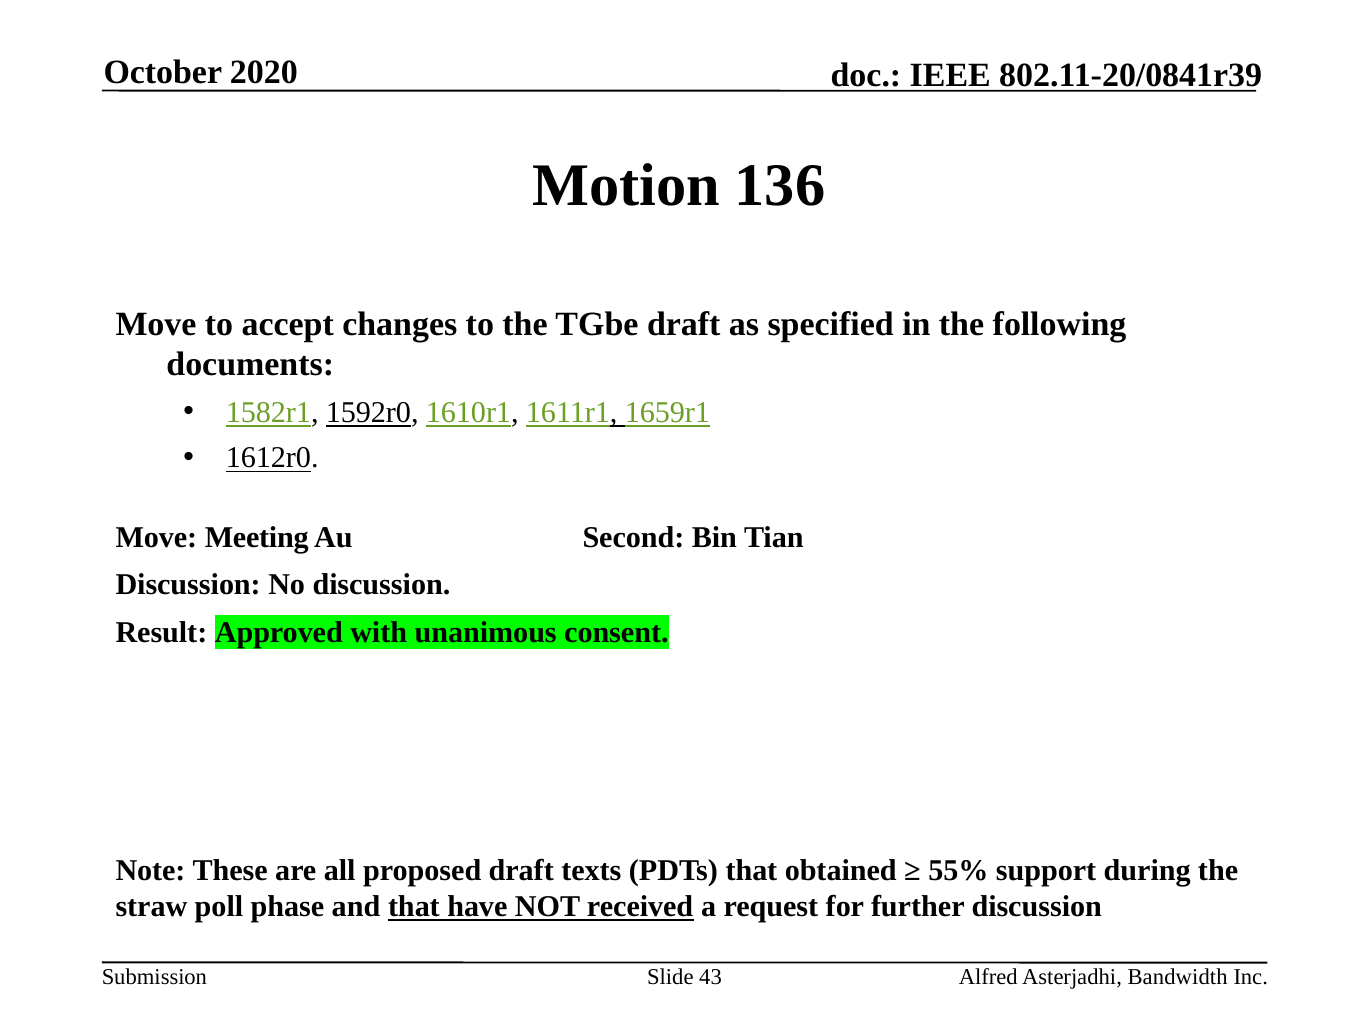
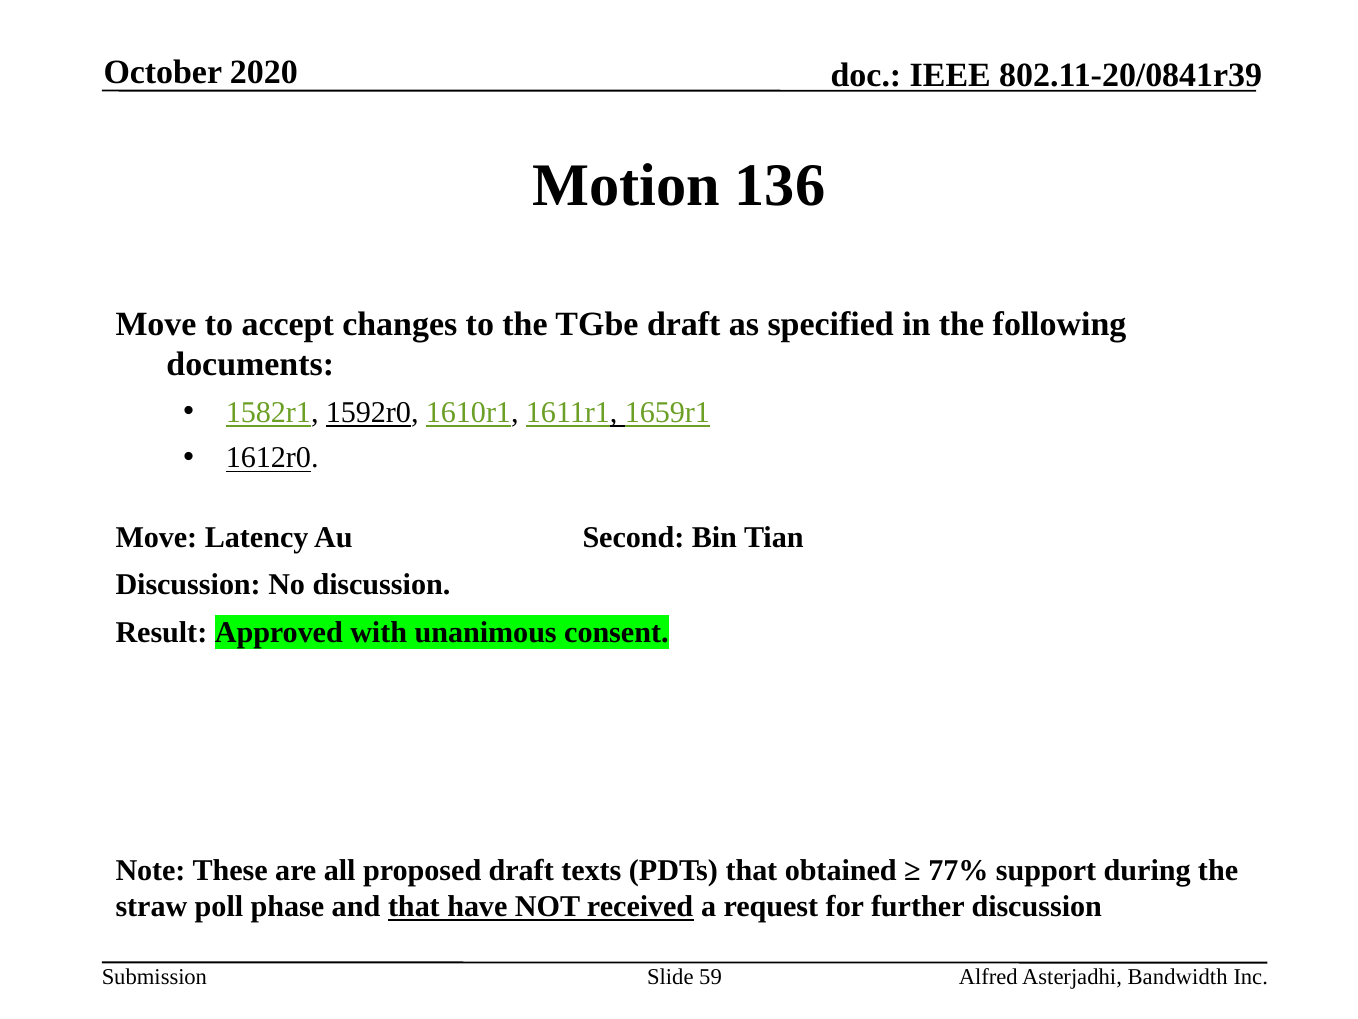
Meeting: Meeting -> Latency
55%: 55% -> 77%
43: 43 -> 59
